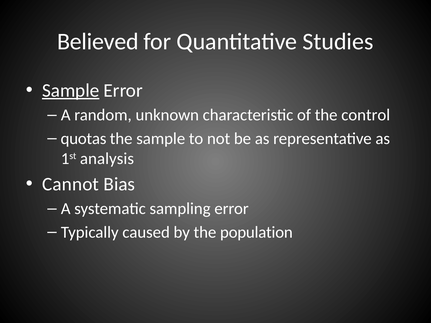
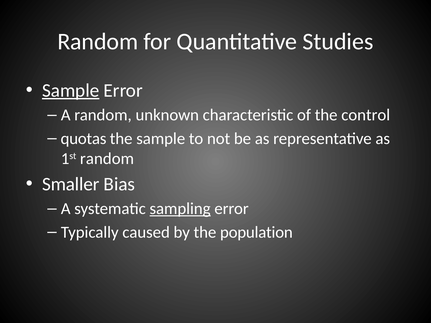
Believed at (98, 42): Believed -> Random
1st analysis: analysis -> random
Cannot: Cannot -> Smaller
sampling underline: none -> present
